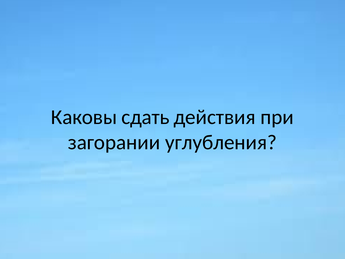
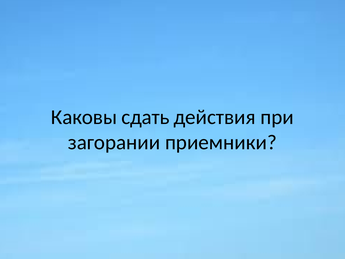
углубления: углубления -> приемники
